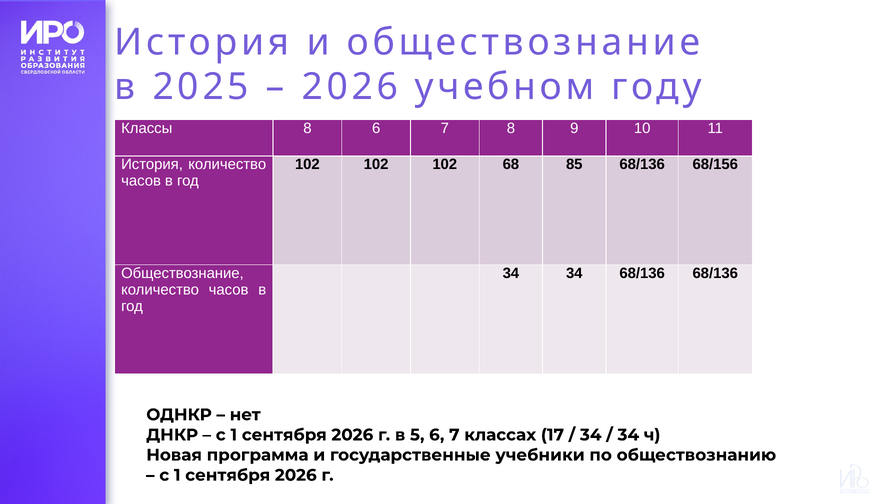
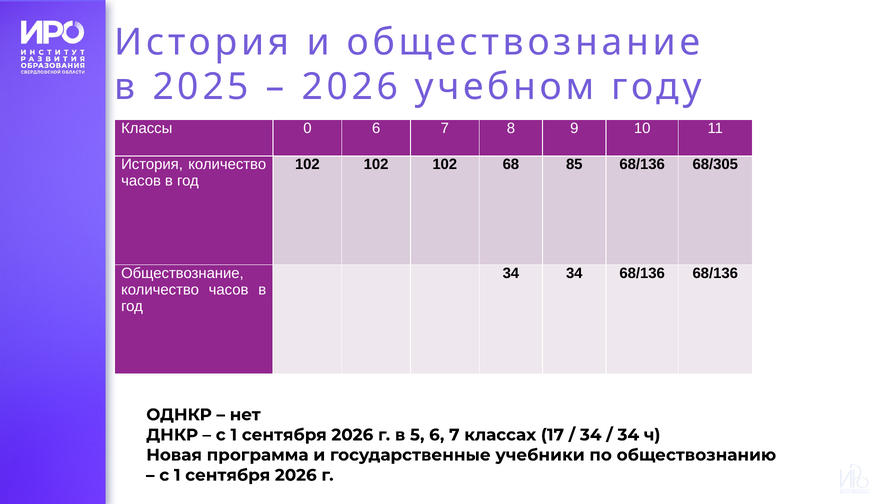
Классы 8: 8 -> 0
68/156: 68/156 -> 68/305
